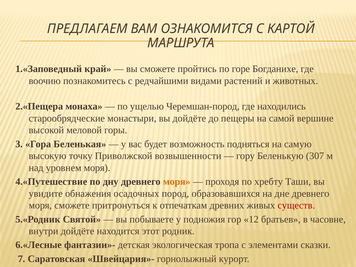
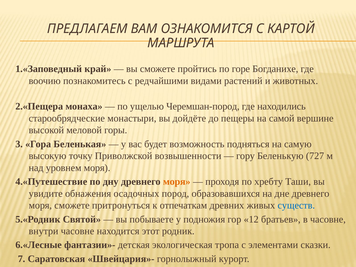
307: 307 -> 727
существ colour: red -> blue
внутри дойдёте: дойдёте -> часовне
